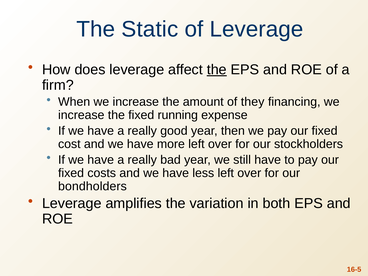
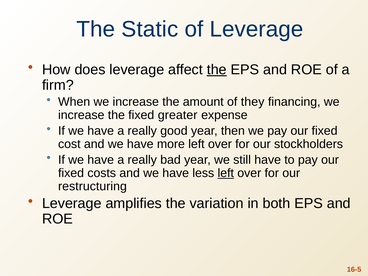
running: running -> greater
left at (226, 173) underline: none -> present
bondholders: bondholders -> restructuring
